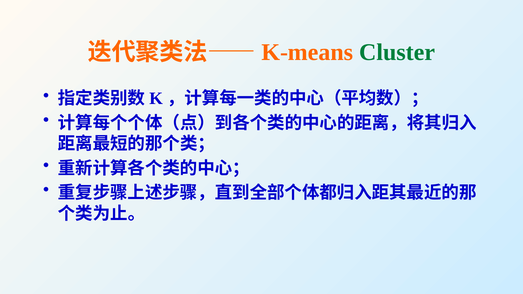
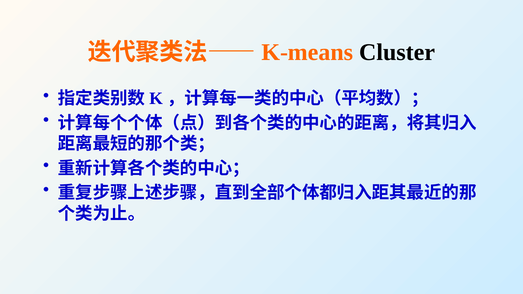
Cluster colour: green -> black
